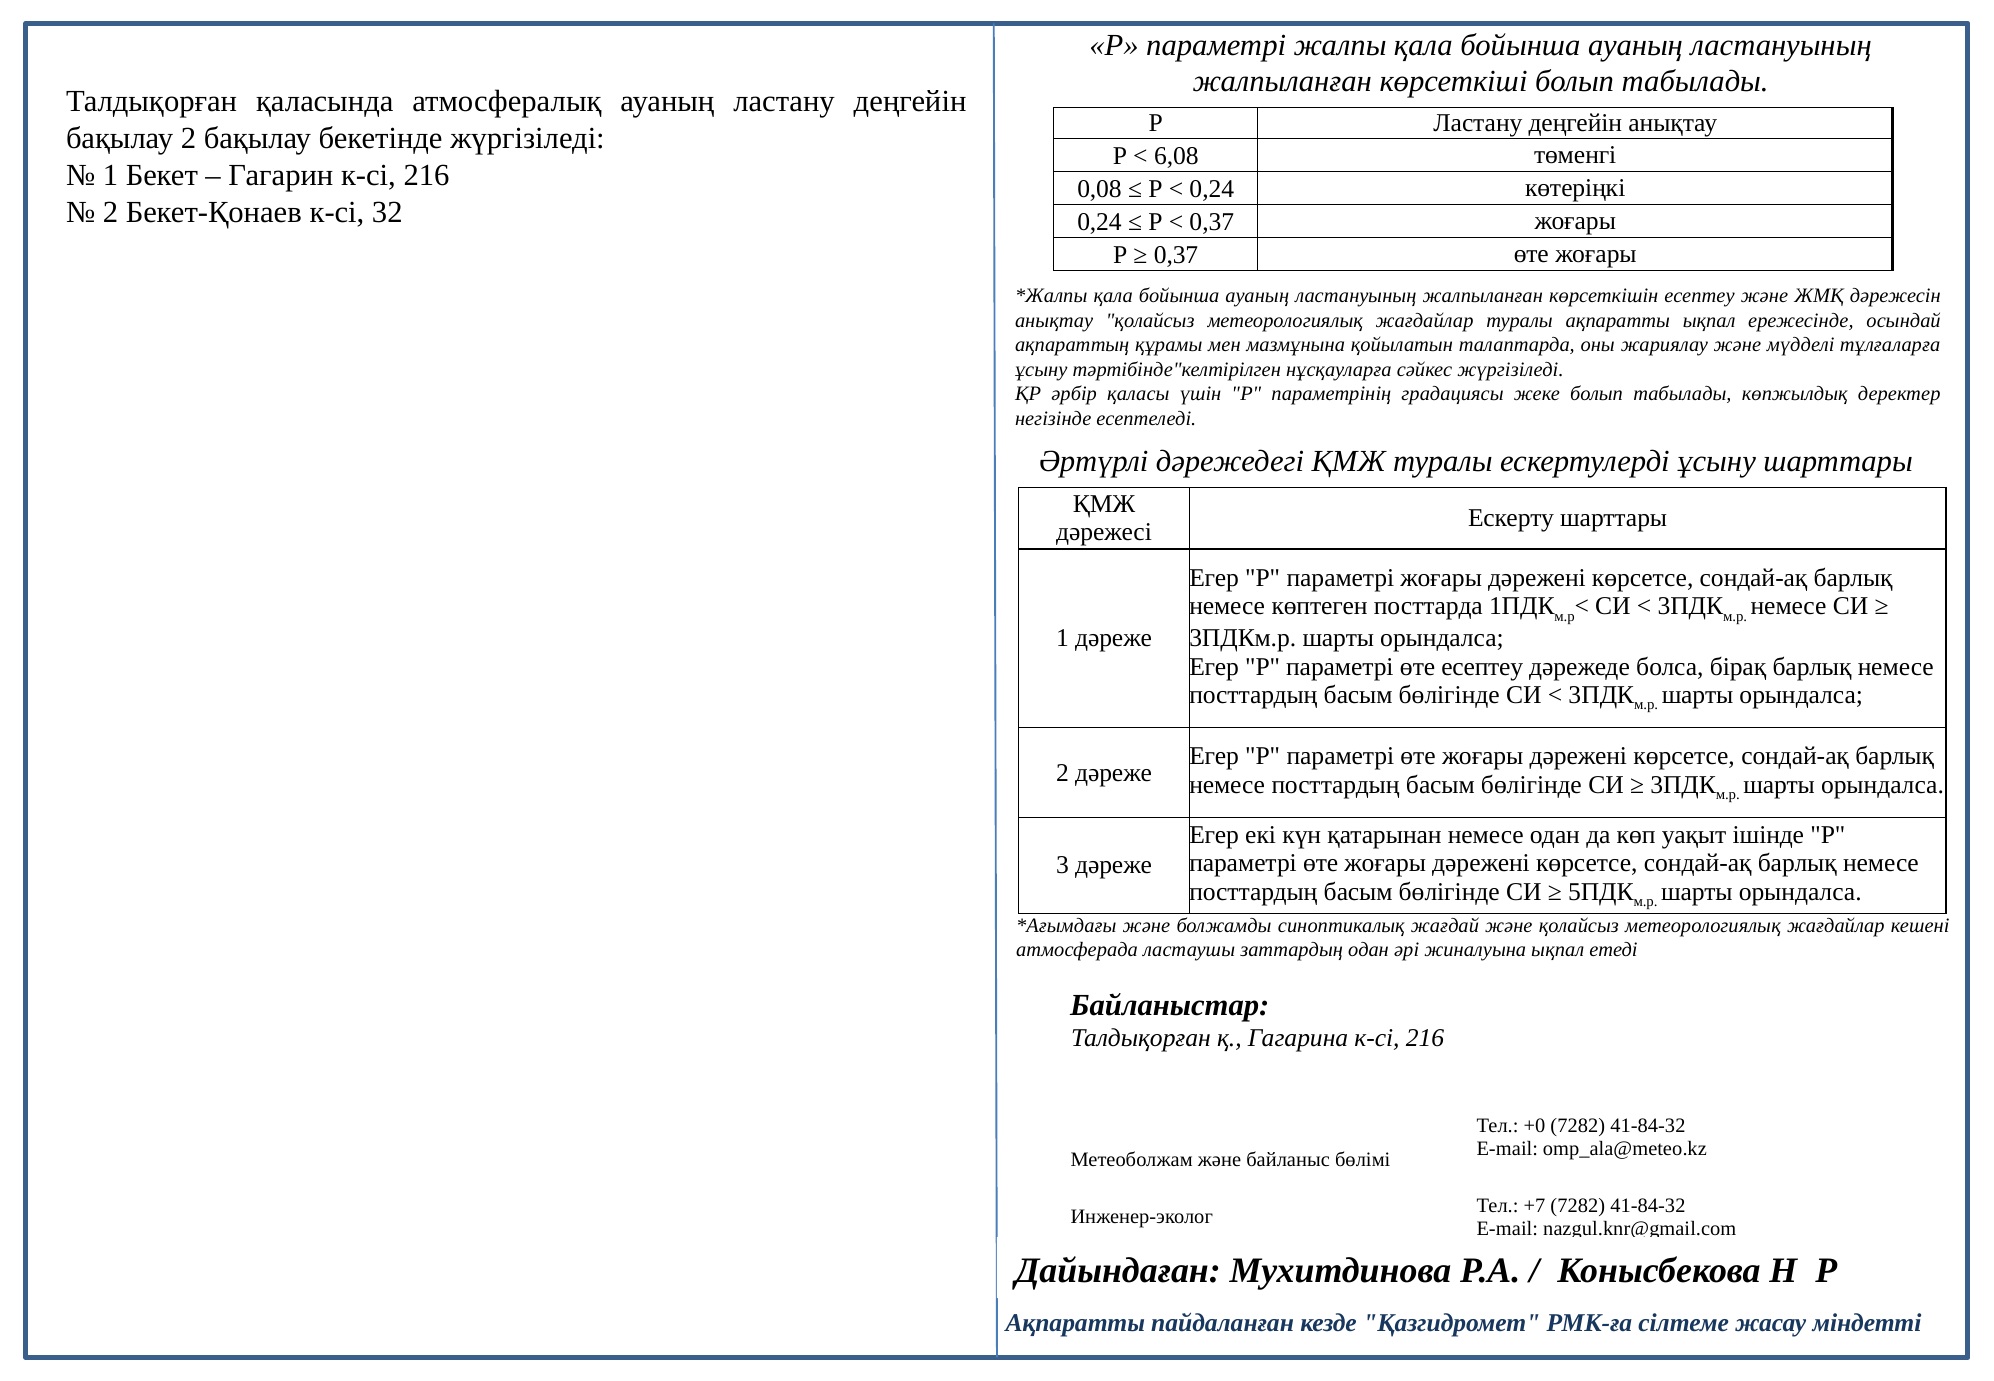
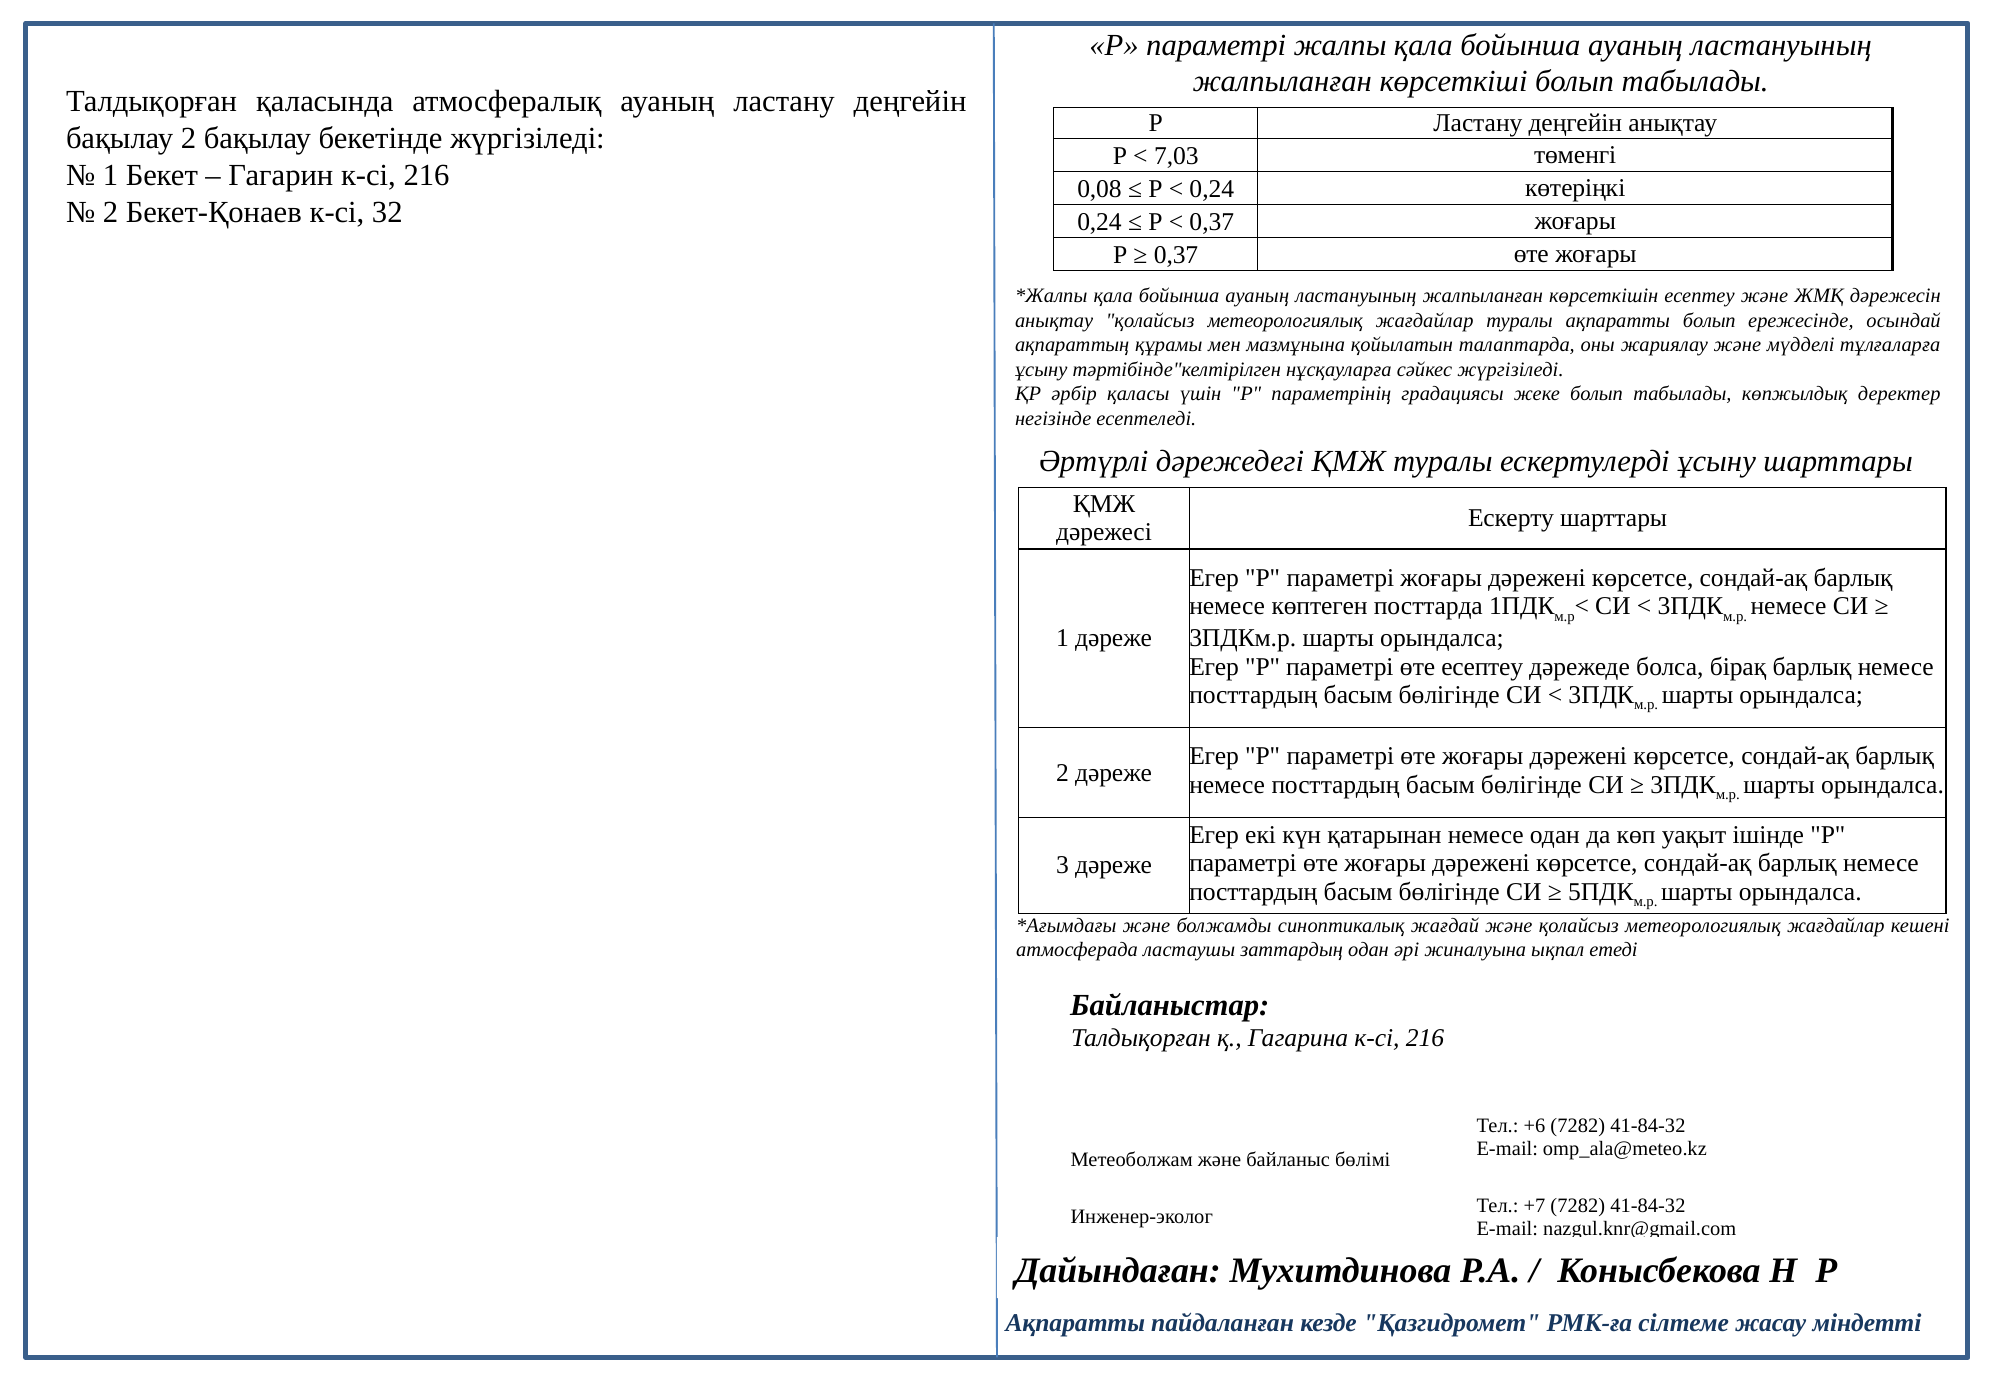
6,08: 6,08 -> 7,03
ақпаратты ықпал: ықпал -> болып
+0: +0 -> +6
